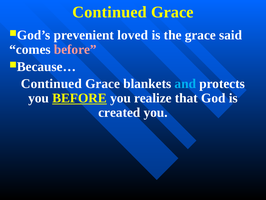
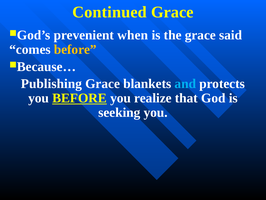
loved: loved -> when
before at (75, 49) colour: pink -> yellow
Continued at (51, 83): Continued -> Publishing
created: created -> seeking
